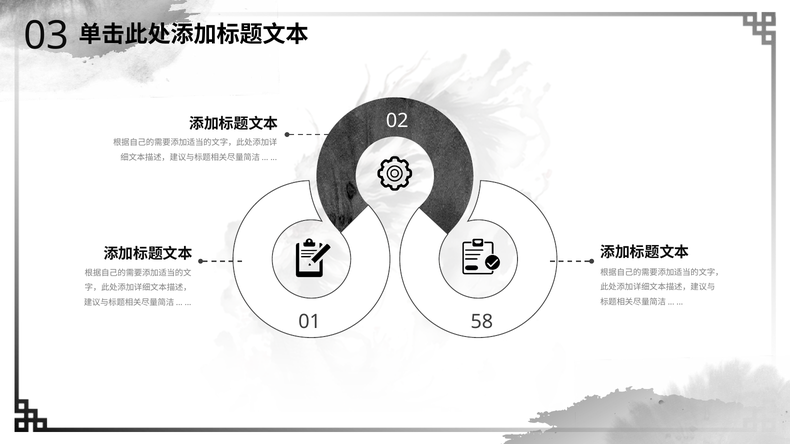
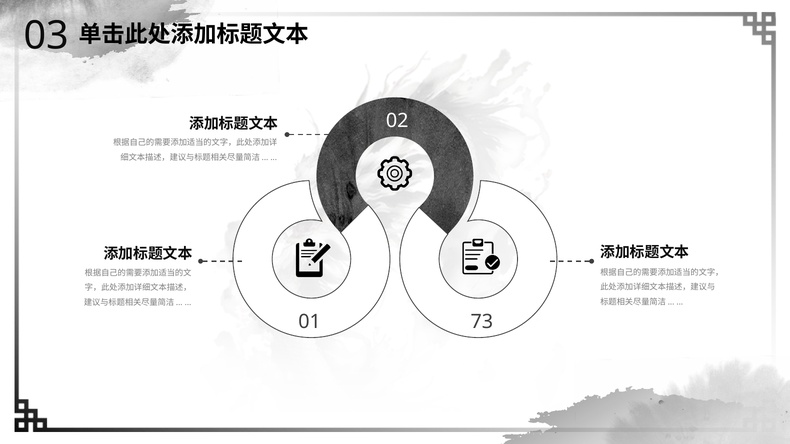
58: 58 -> 73
